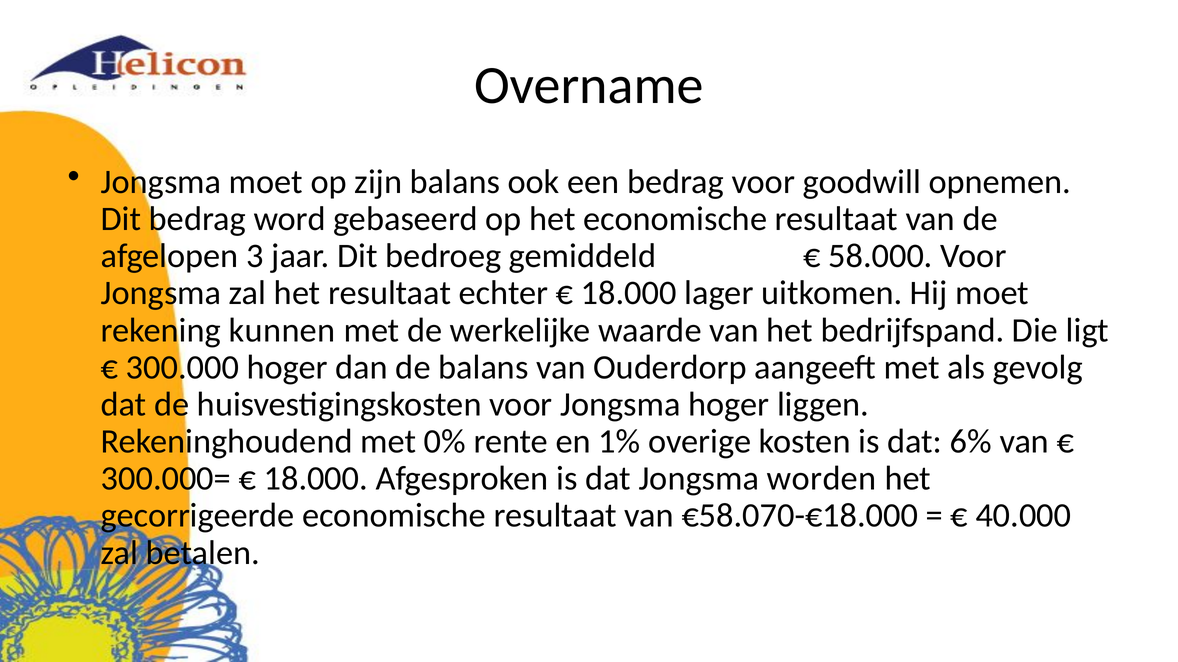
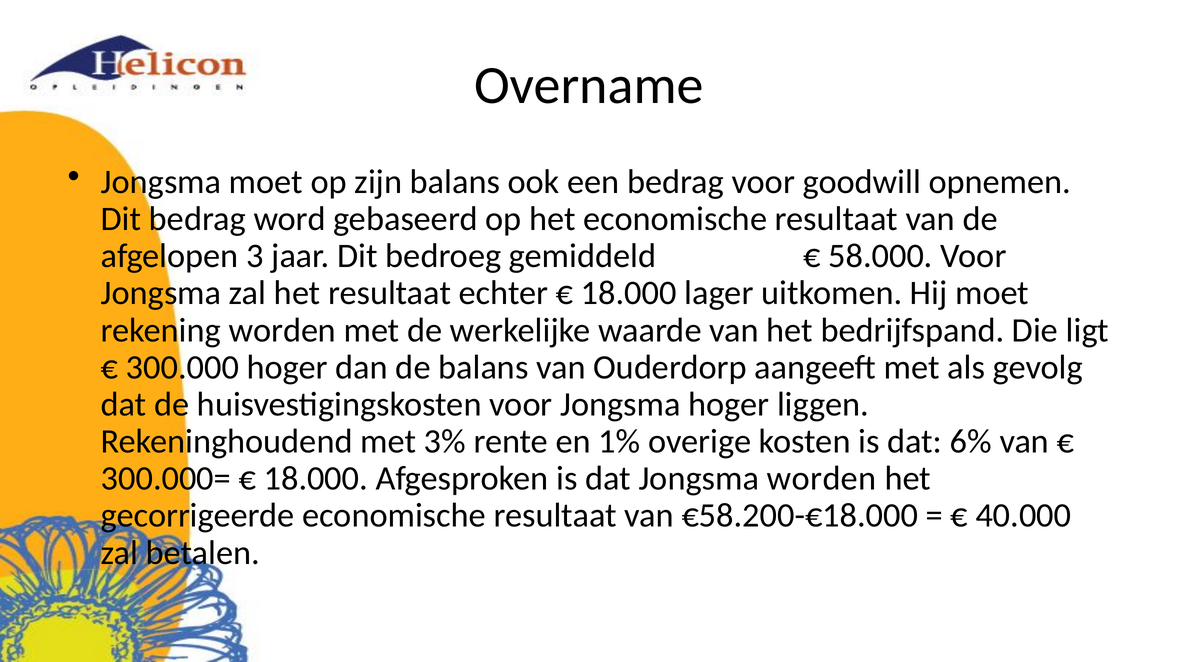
rekening kunnen: kunnen -> worden
0%: 0% -> 3%
€58.070-€18.000: €58.070-€18.000 -> €58.200-€18.000
